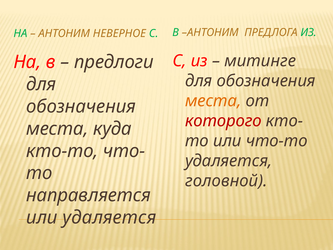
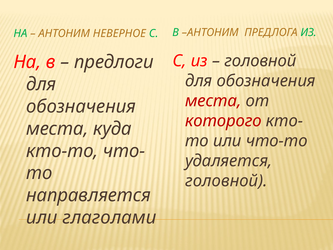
митинге at (260, 61): митинге -> головной
места at (213, 101) colour: orange -> red
или удаляется: удаляется -> глаголами
